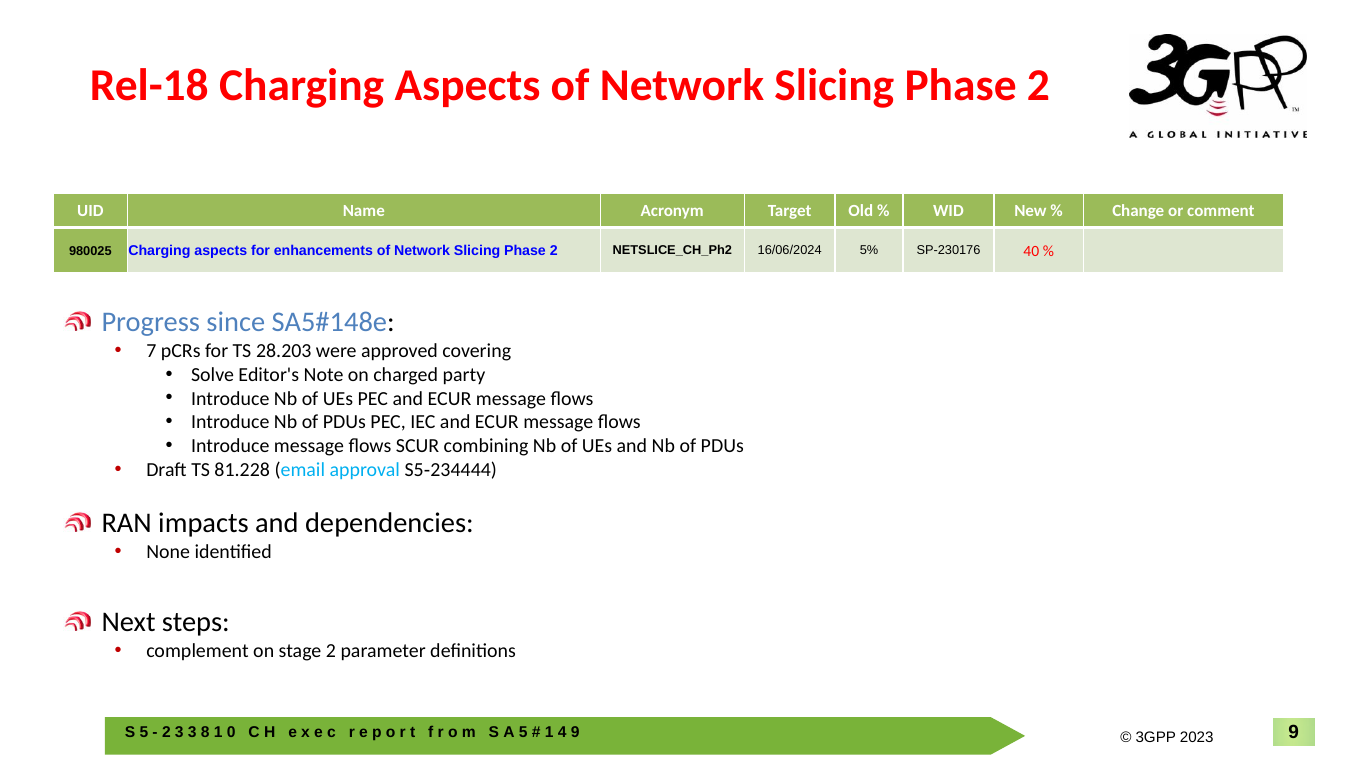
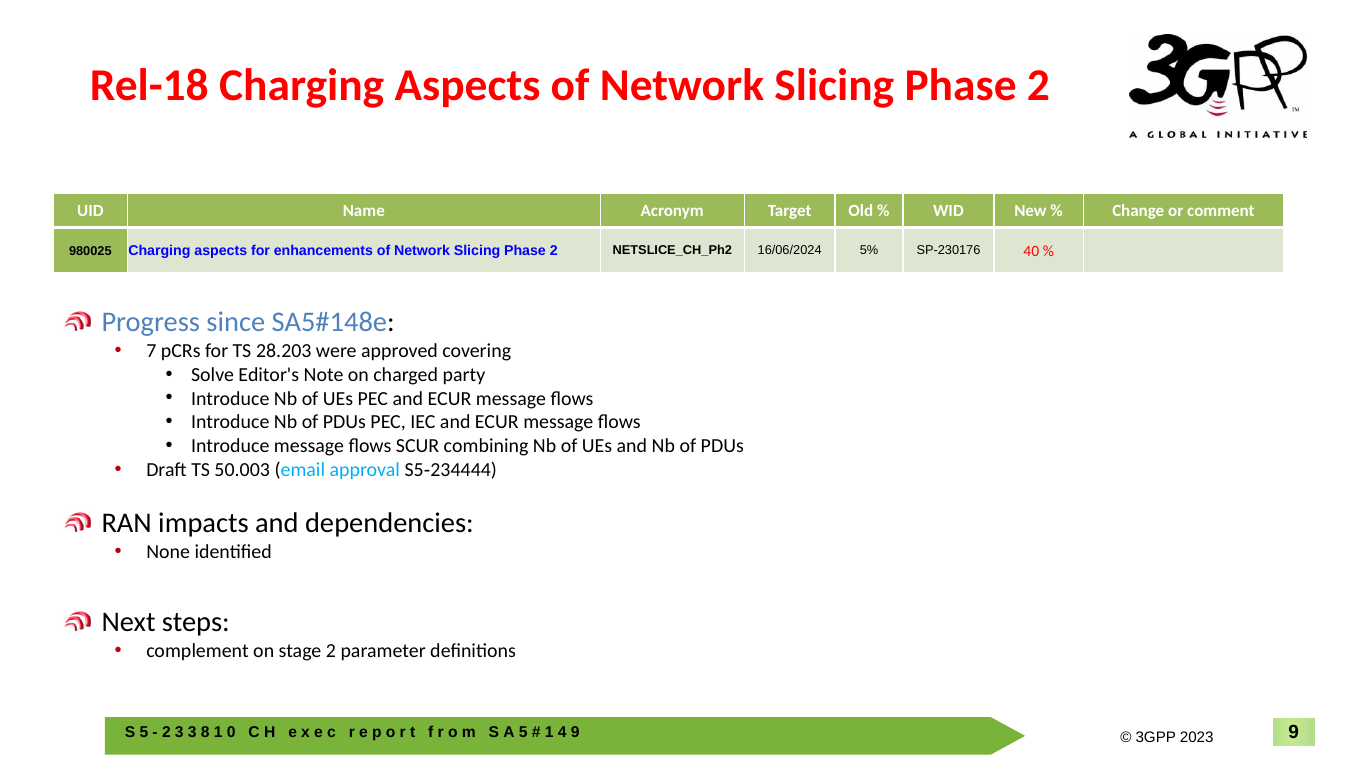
81.228: 81.228 -> 50.003
